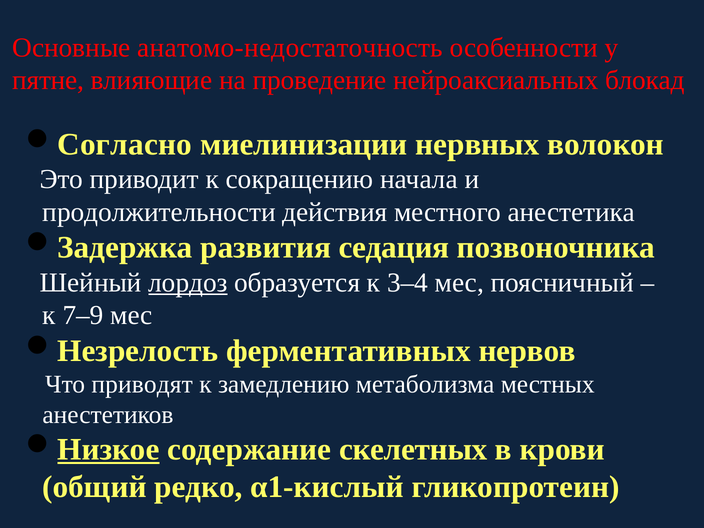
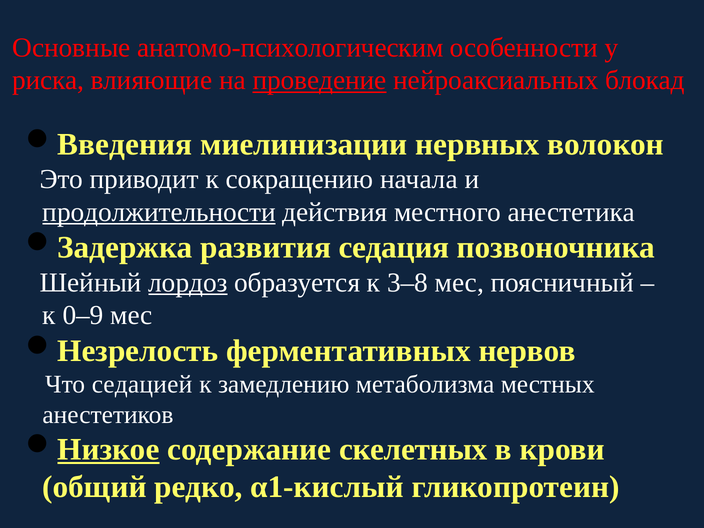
анатомо-недостаточность: анатомо-недостаточность -> анатомо-психологическим
пятне: пятне -> риска
проведение underline: none -> present
Согласно: Согласно -> Введения
продолжительности underline: none -> present
3–4: 3–4 -> 3–8
7–9: 7–9 -> 0–9
приводят: приводят -> седацией
